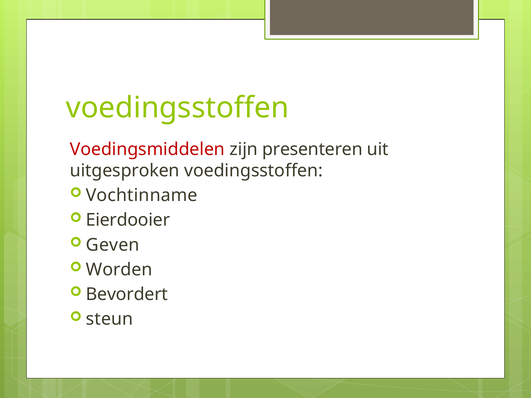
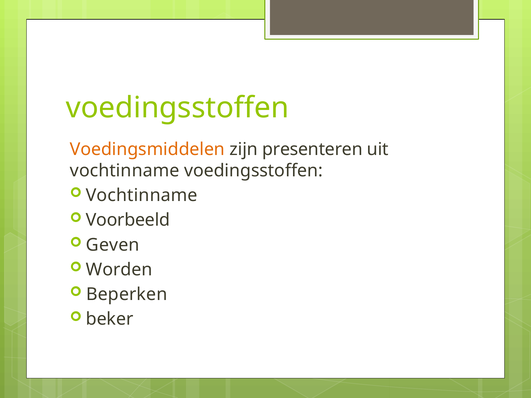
Voedingsmiddelen colour: red -> orange
uitgesproken at (125, 171): uitgesproken -> vochtinname
Eierdooier: Eierdooier -> Voorbeeld
Bevordert: Bevordert -> Beperken
steun: steun -> beker
